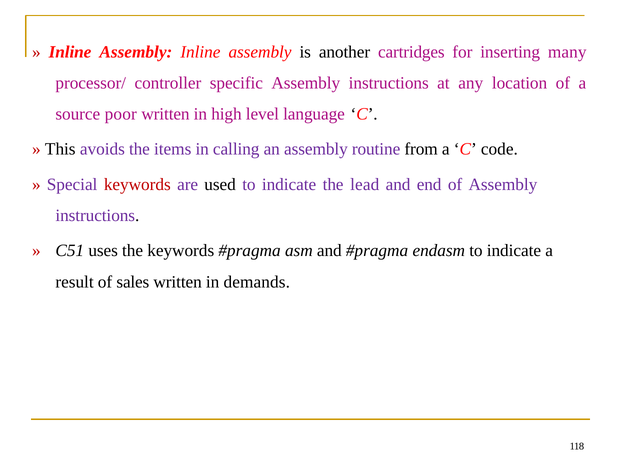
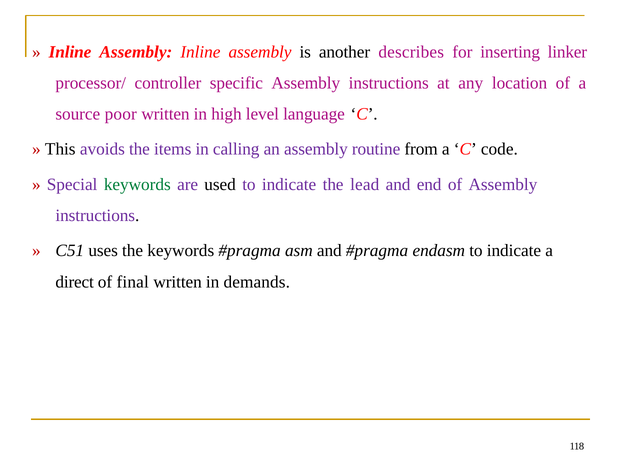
cartridges: cartridges -> describes
many: many -> linker
keywords at (137, 184) colour: red -> green
result: result -> direct
sales: sales -> final
